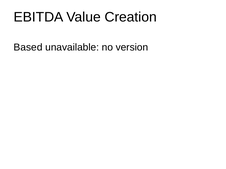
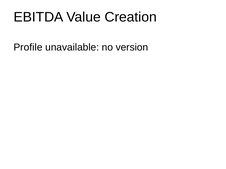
Based: Based -> Profile
